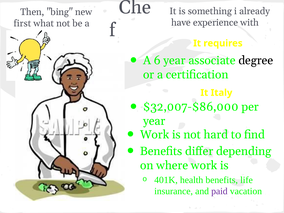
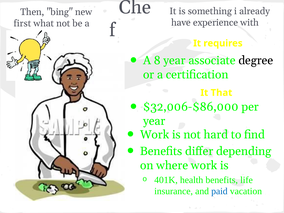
6: 6 -> 8
Italy: Italy -> That
$32,007-$86,000: $32,007-$86,000 -> $32,006-$86,000
paid colour: purple -> blue
